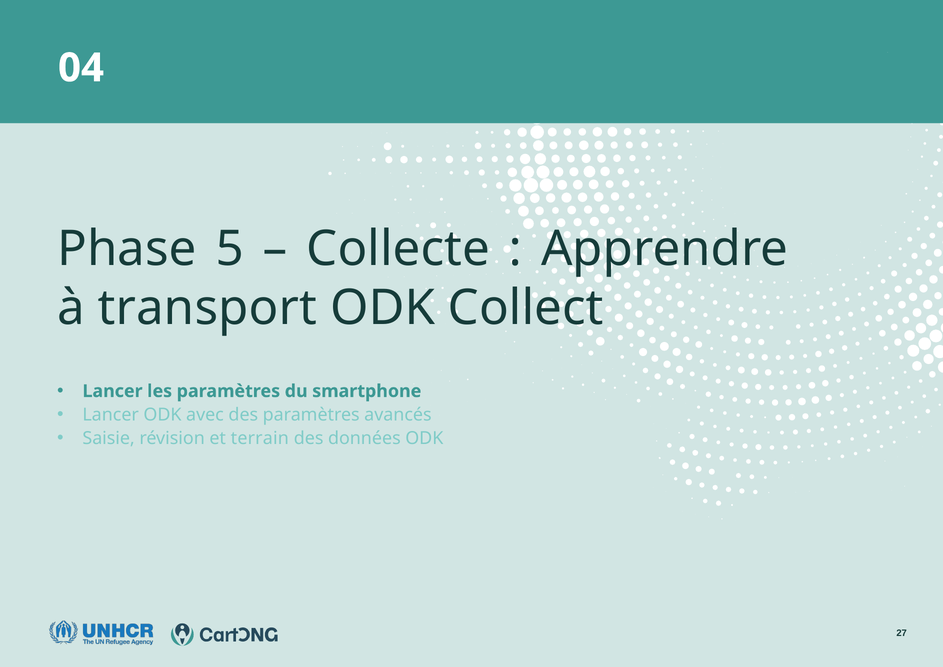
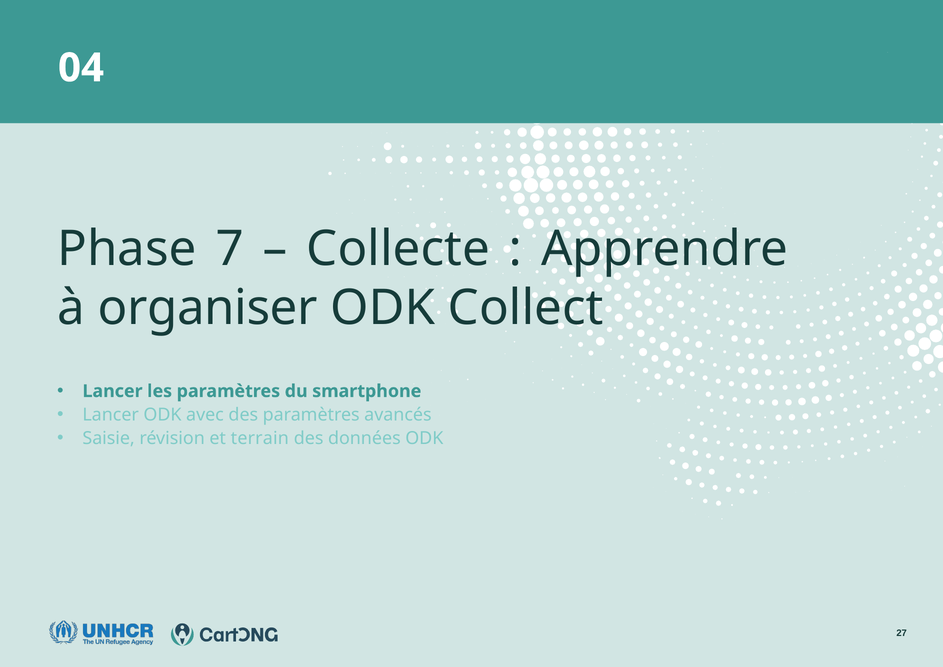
5: 5 -> 7
transport: transport -> organiser
